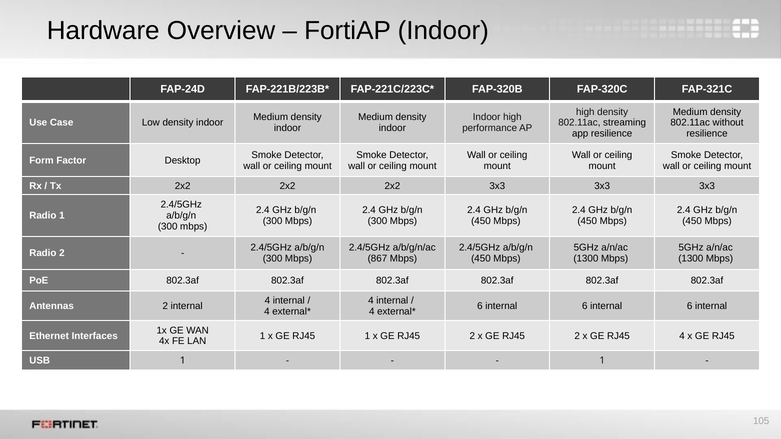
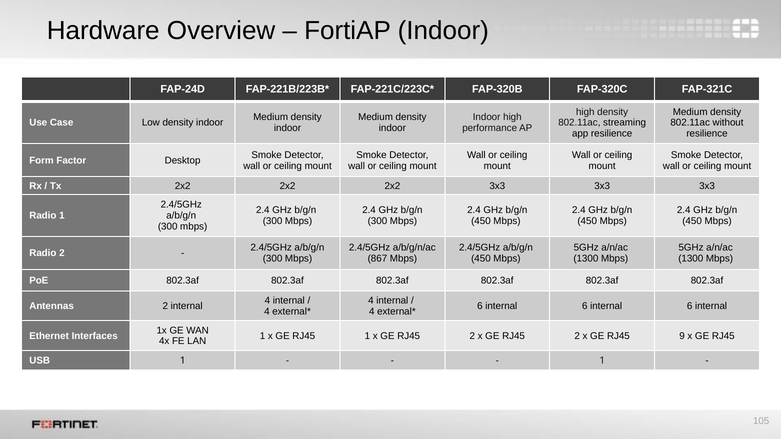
RJ45 4: 4 -> 9
